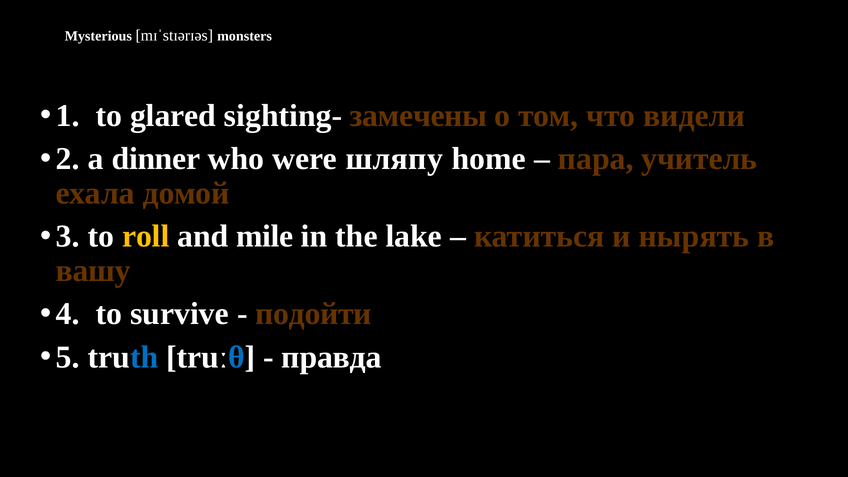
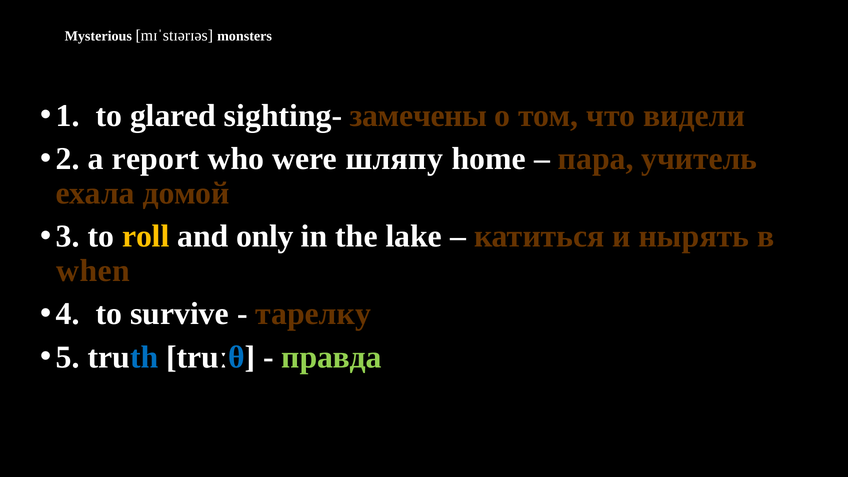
dinner: dinner -> report
mile: mile -> only
вашу: вашу -> when
подойти: подойти -> тарелку
правда colour: white -> light green
